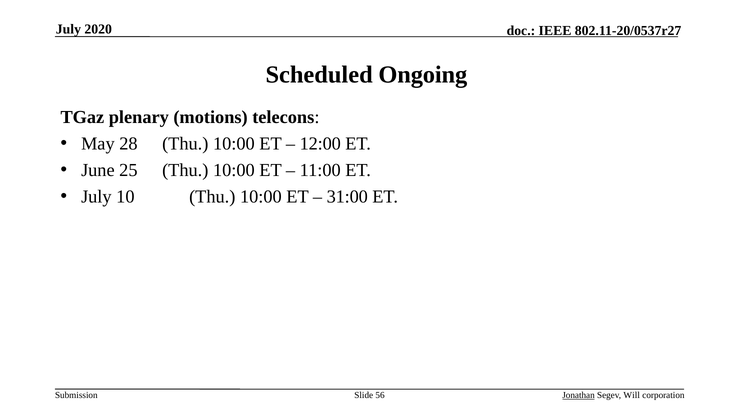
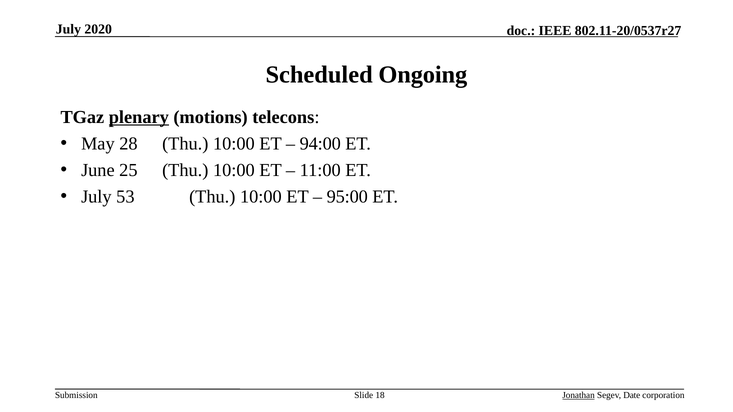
plenary underline: none -> present
12:00: 12:00 -> 94:00
10: 10 -> 53
31:00: 31:00 -> 95:00
56: 56 -> 18
Will: Will -> Date
